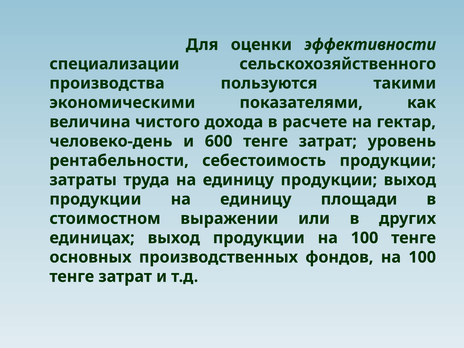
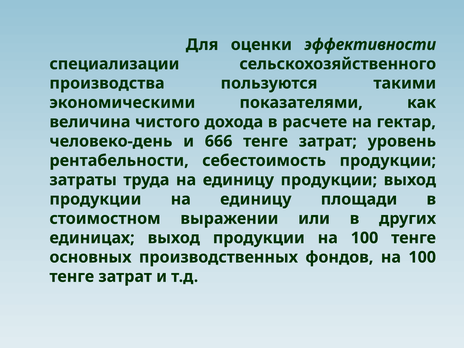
600: 600 -> 666
